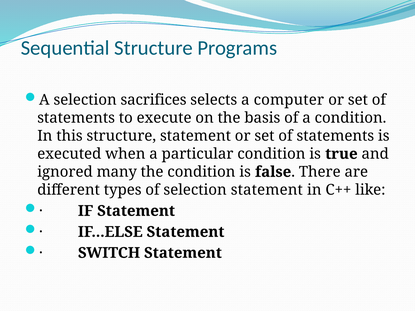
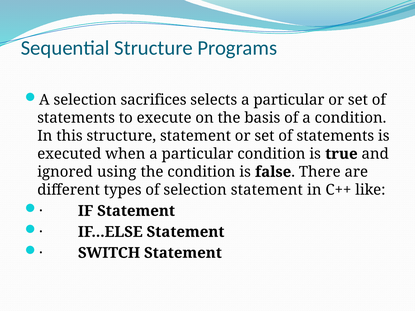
selects a computer: computer -> particular
many: many -> using
